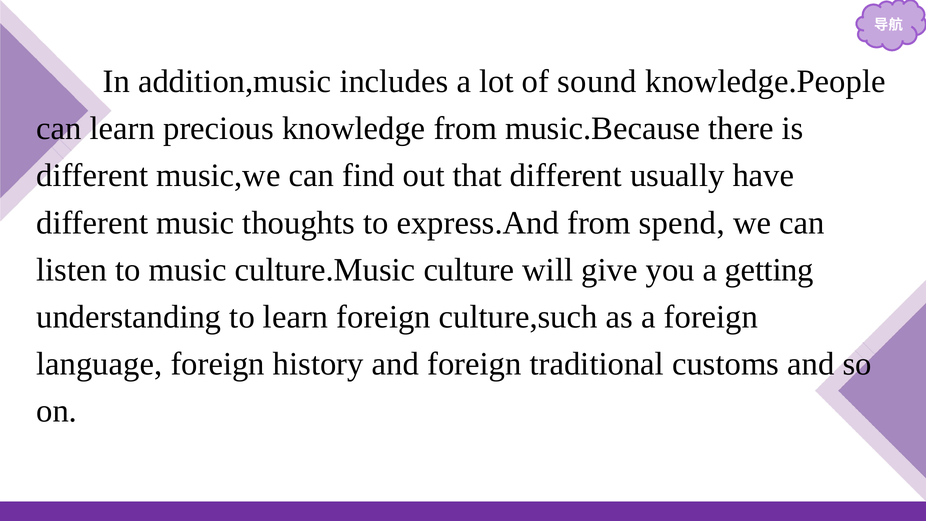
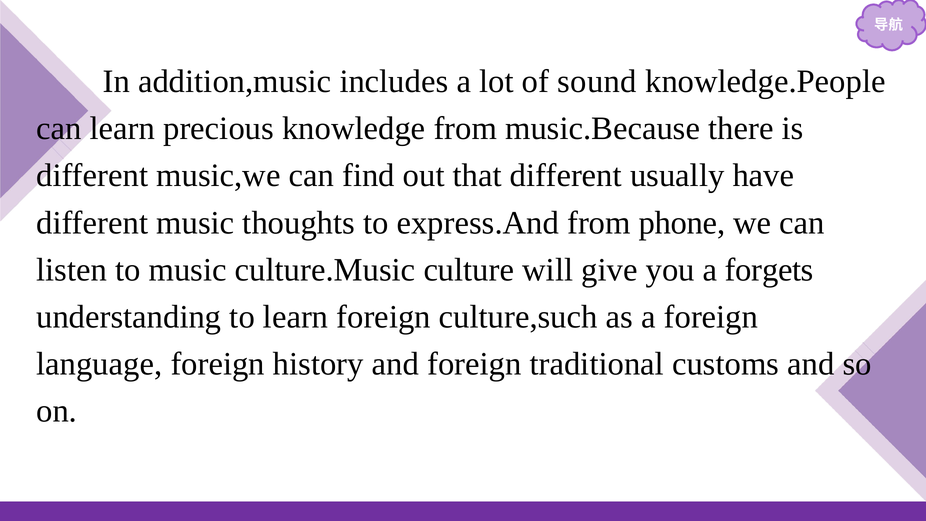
spend: spend -> phone
getting: getting -> forgets
